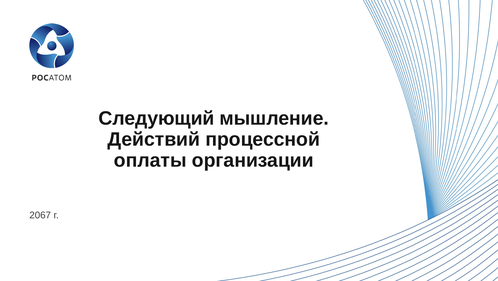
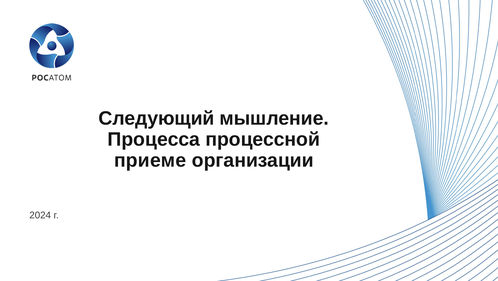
Действий: Действий -> Процесса
оплаты: оплаты -> приеме
2067: 2067 -> 2024
